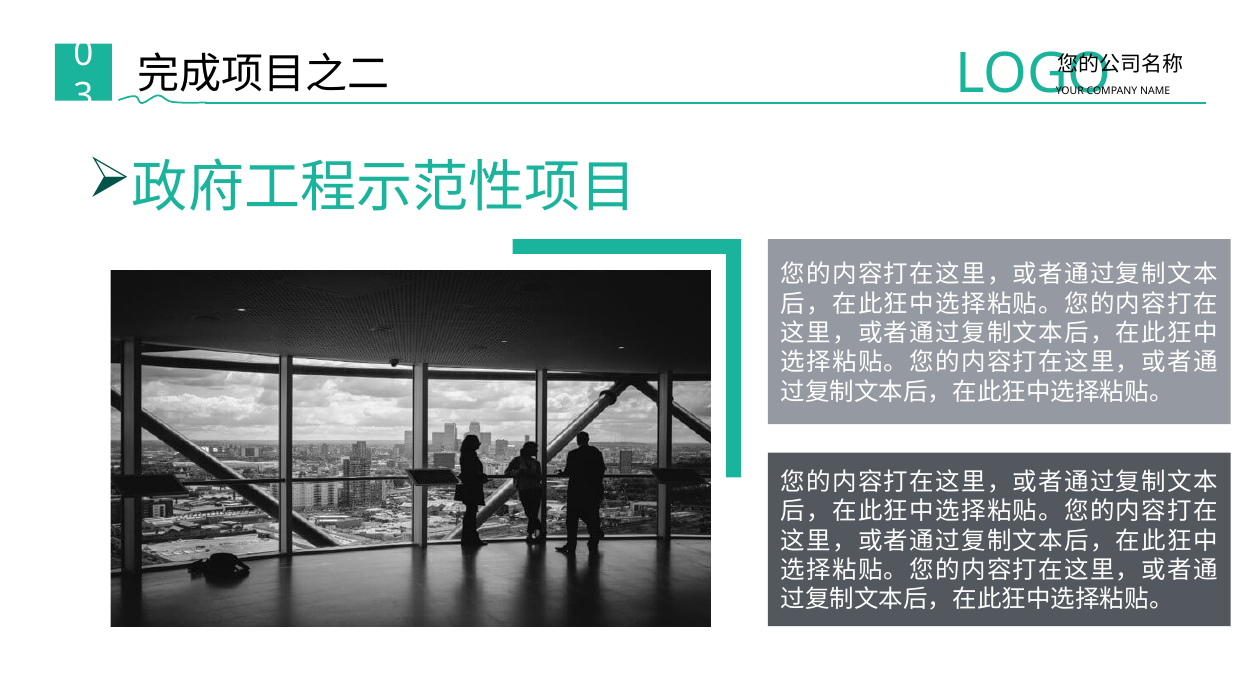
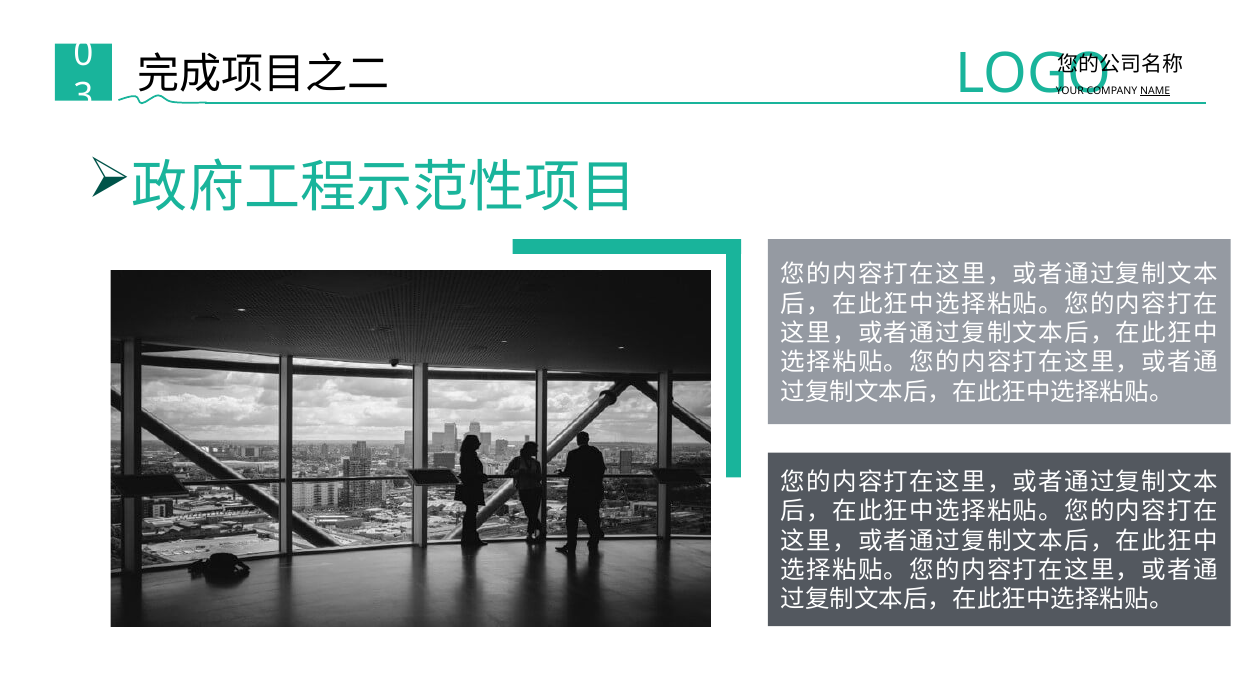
NAME underline: none -> present
